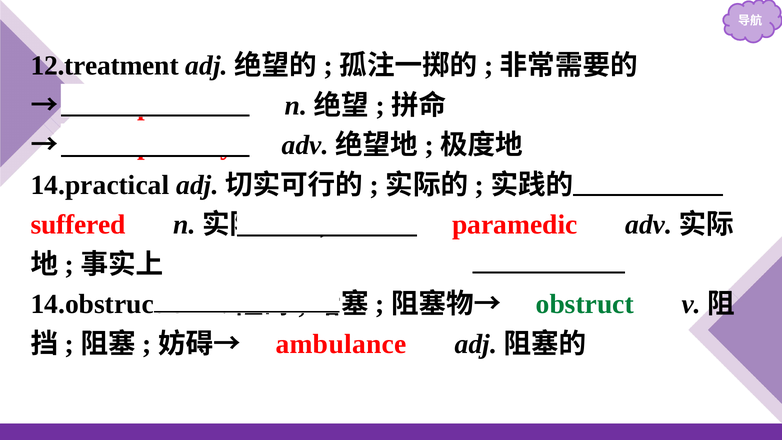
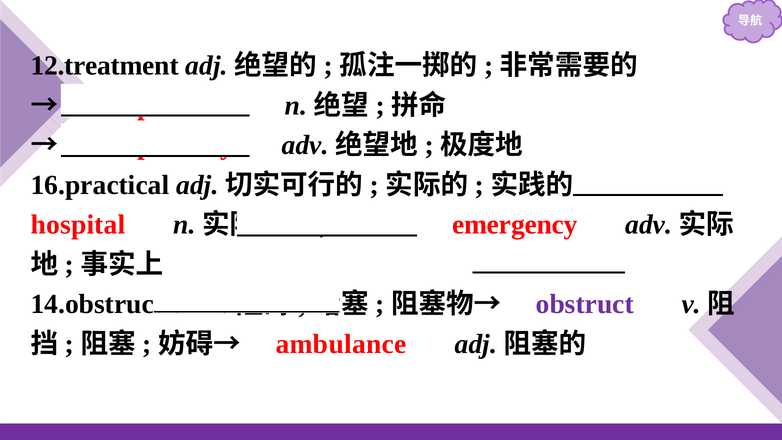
14.practical: 14.practical -> 16.practical
suffered: suffered -> hospital
paramedic: paramedic -> emergency
obstruct colour: green -> purple
